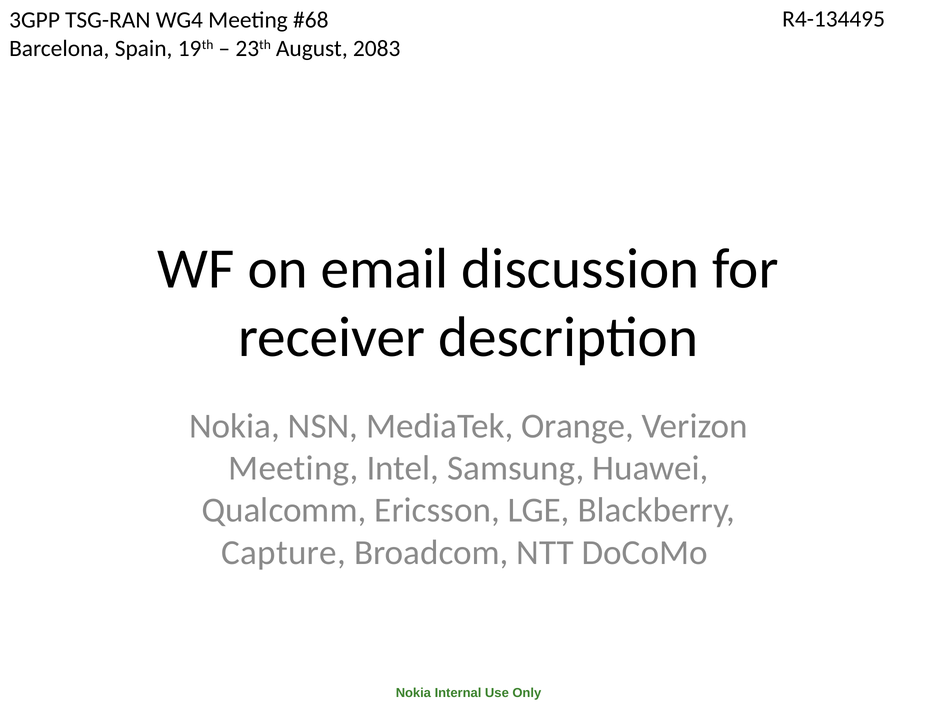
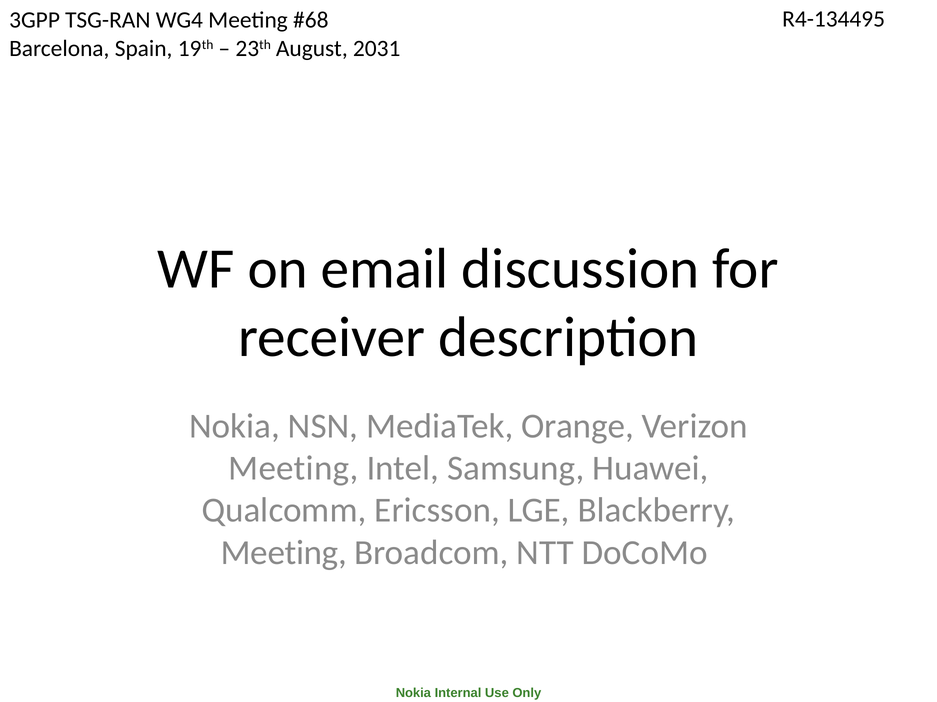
2083: 2083 -> 2031
Capture at (284, 553): Capture -> Meeting
